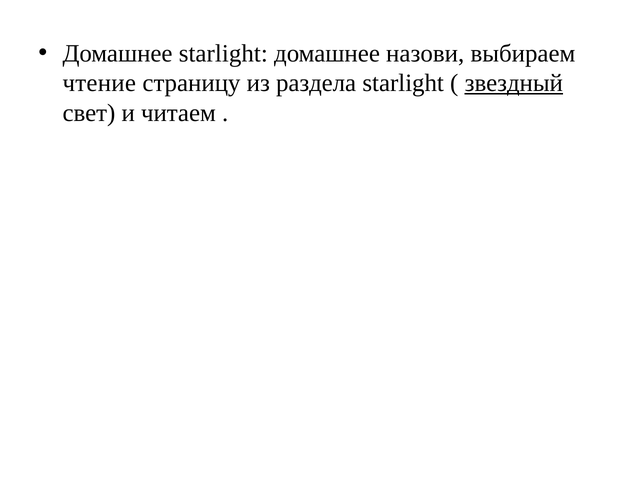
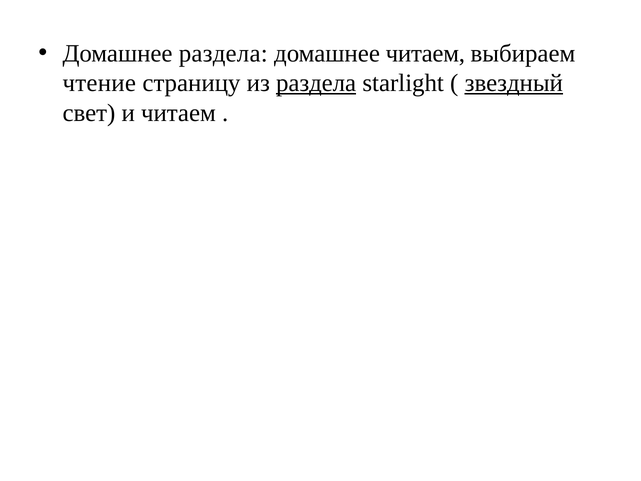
Домашнее starlight: starlight -> раздела
домашнее назови: назови -> читаем
раздела at (316, 83) underline: none -> present
